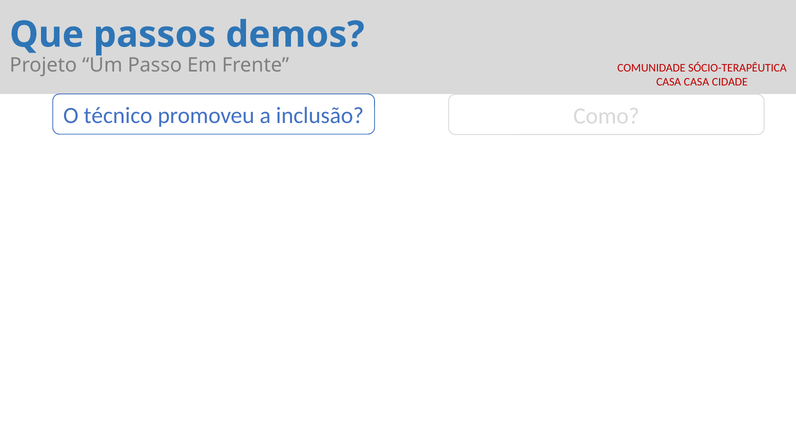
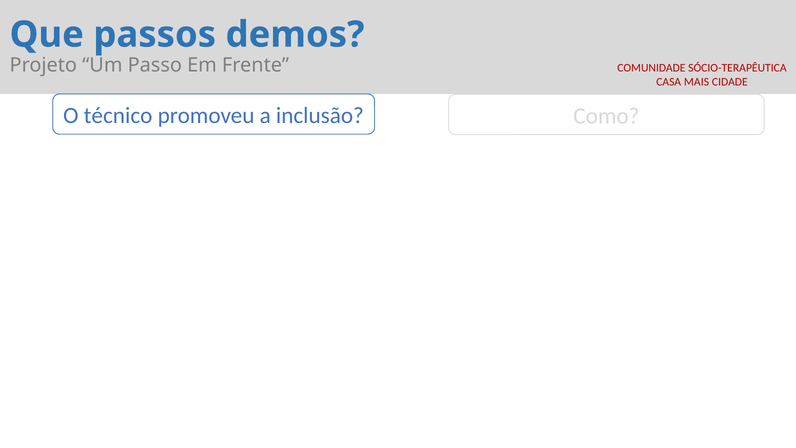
CASA CASA: CASA -> MAIS
